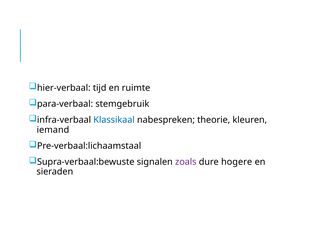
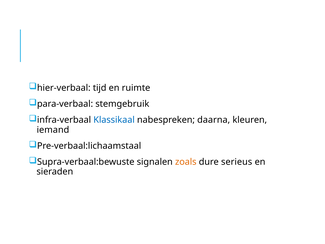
theorie: theorie -> daarna
zoals colour: purple -> orange
hogere: hogere -> serieus
